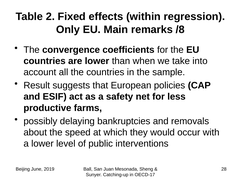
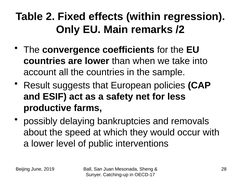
/8: /8 -> /2
